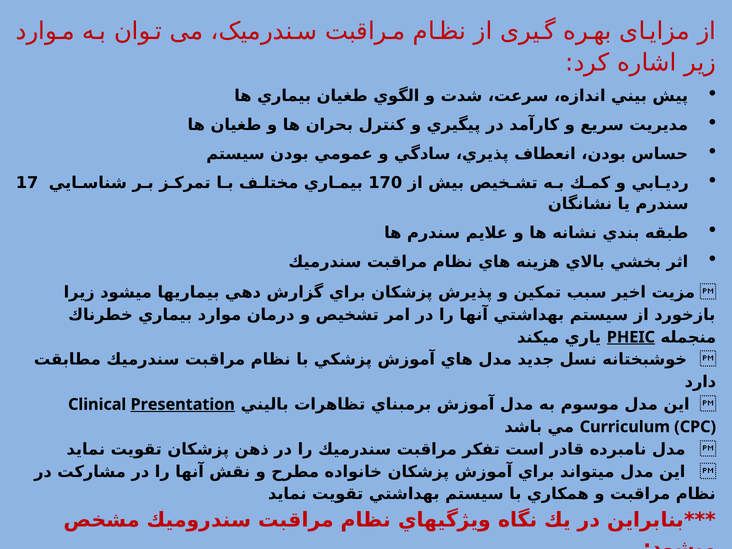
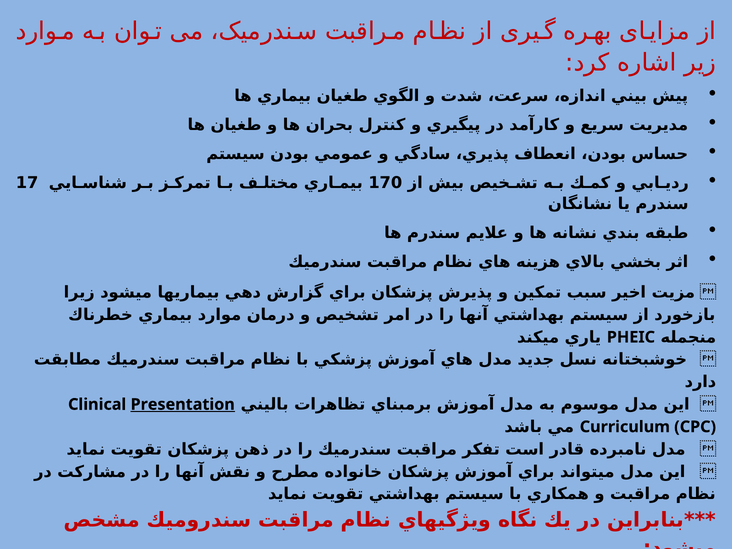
PHEIC underline: present -> none
